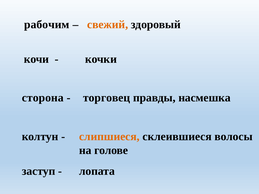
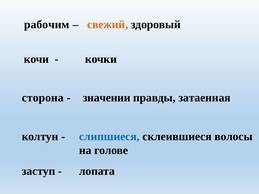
торговец: торговец -> значении
насмешка: насмешка -> затаенная
слипшиеся colour: orange -> blue
